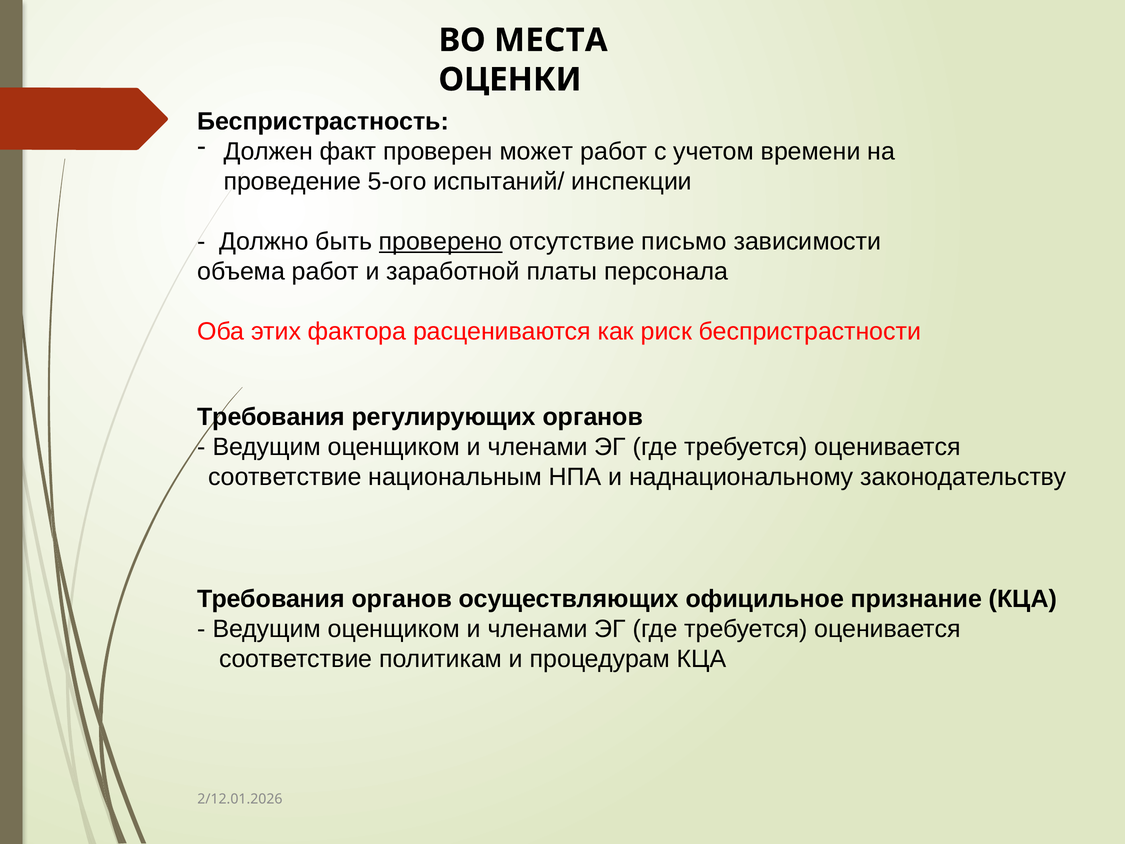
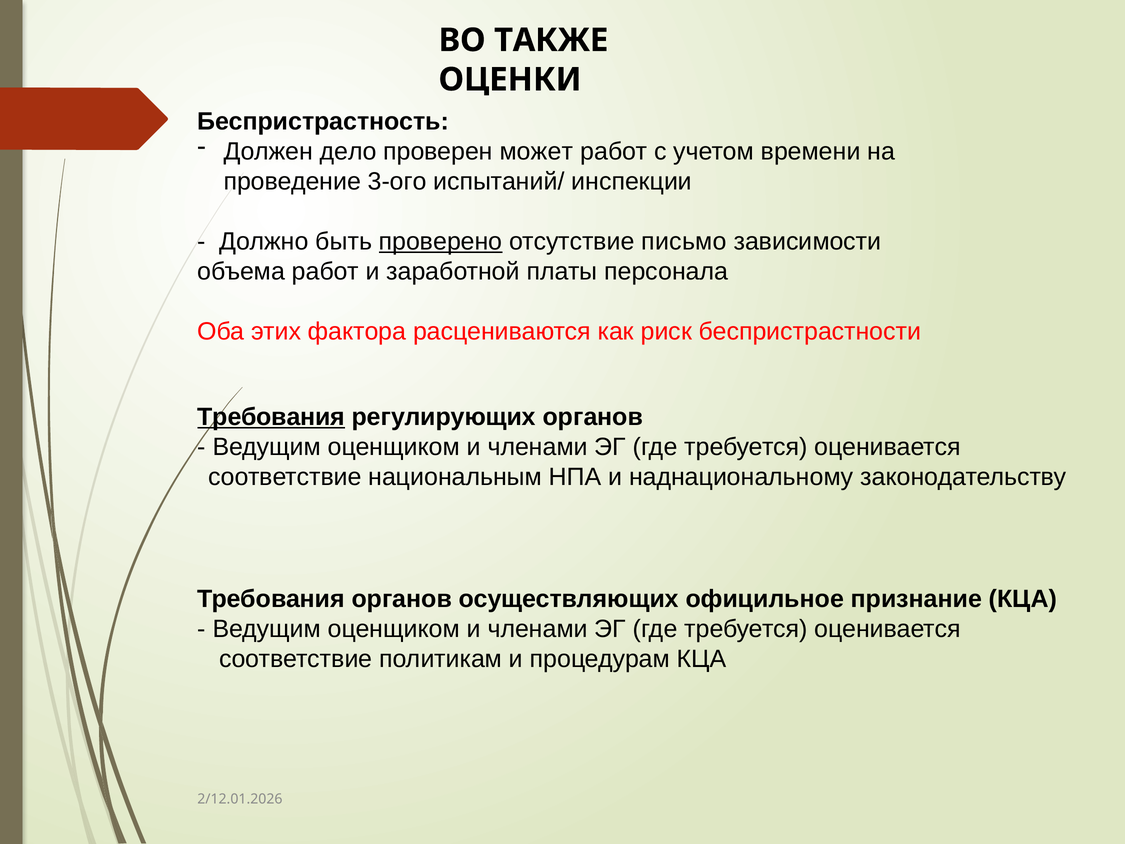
МЕСТА: МЕСТА -> ТАКЖЕ
факт: факт -> дело
5-ого: 5-ого -> 3-ого
Требования at (271, 417) underline: none -> present
